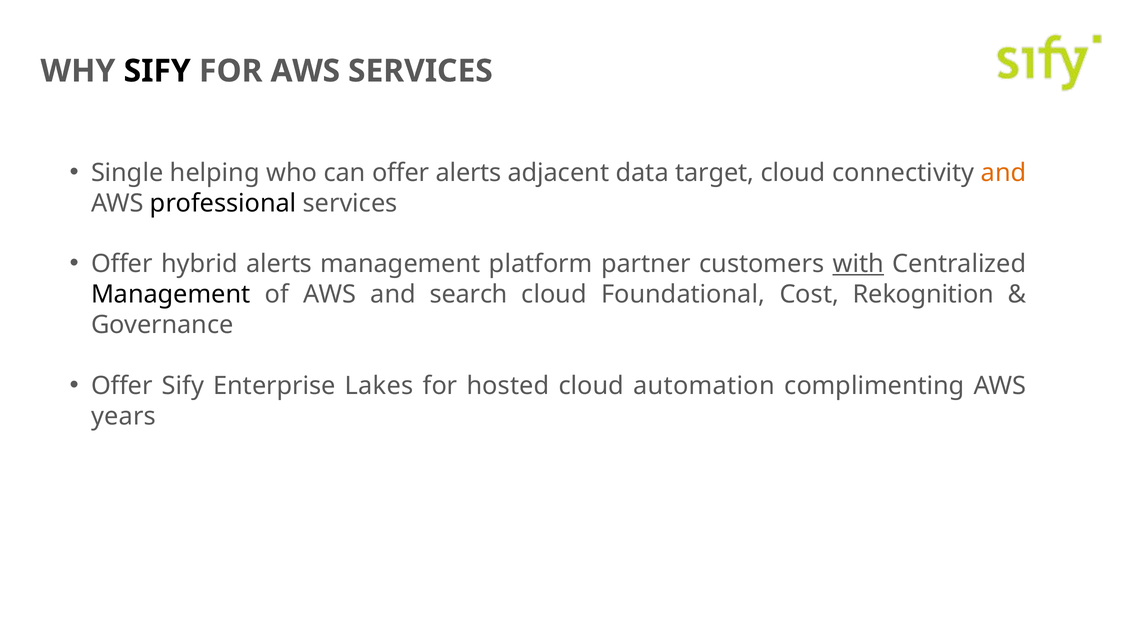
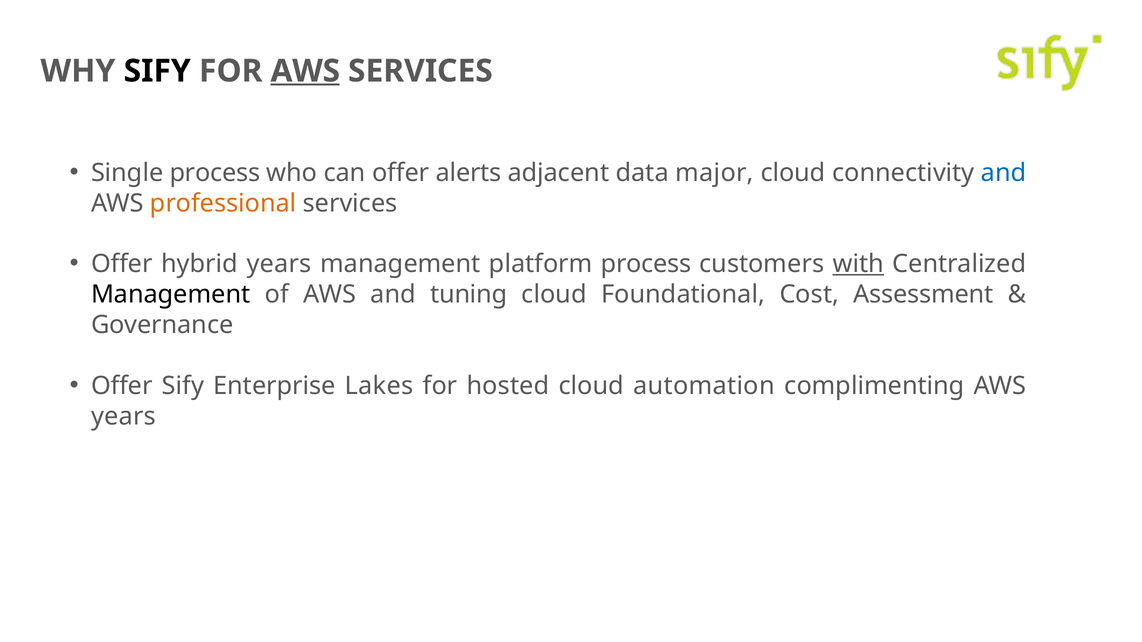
AWS at (305, 71) underline: none -> present
Single helping: helping -> process
target: target -> major
and at (1004, 173) colour: orange -> blue
professional colour: black -> orange
hybrid alerts: alerts -> years
platform partner: partner -> process
search: search -> tuning
Rekognition: Rekognition -> Assessment
